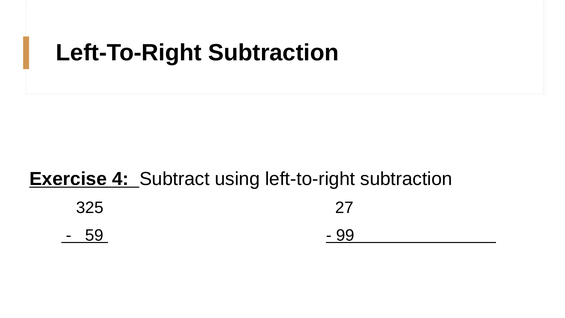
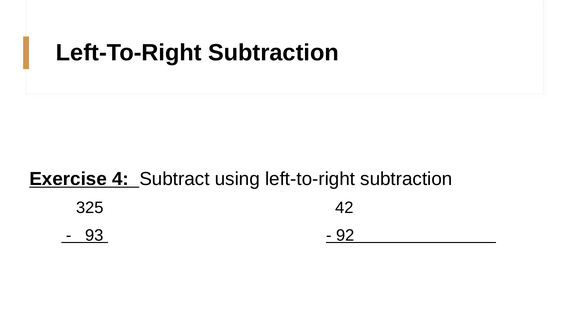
27: 27 -> 42
59: 59 -> 93
99: 99 -> 92
